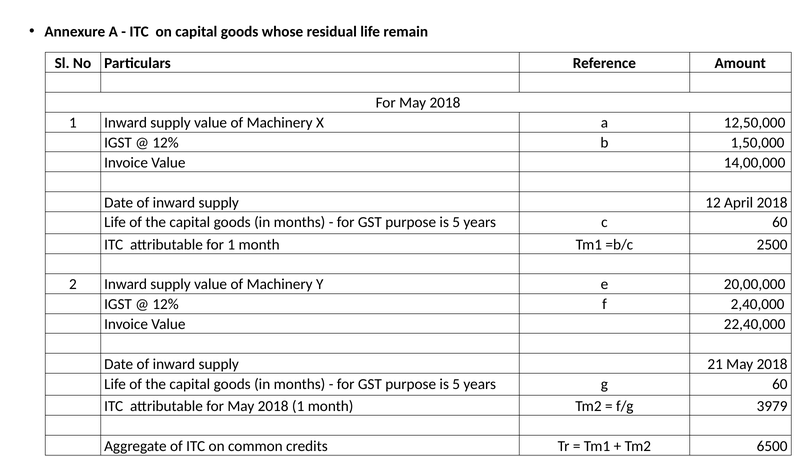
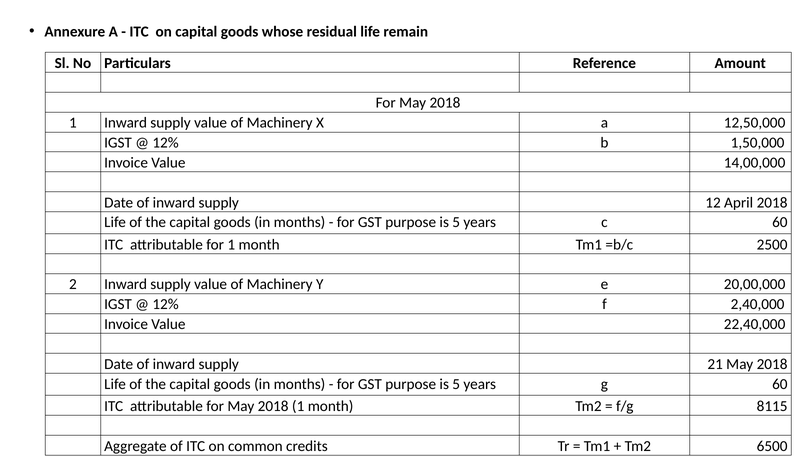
3979: 3979 -> 8115
